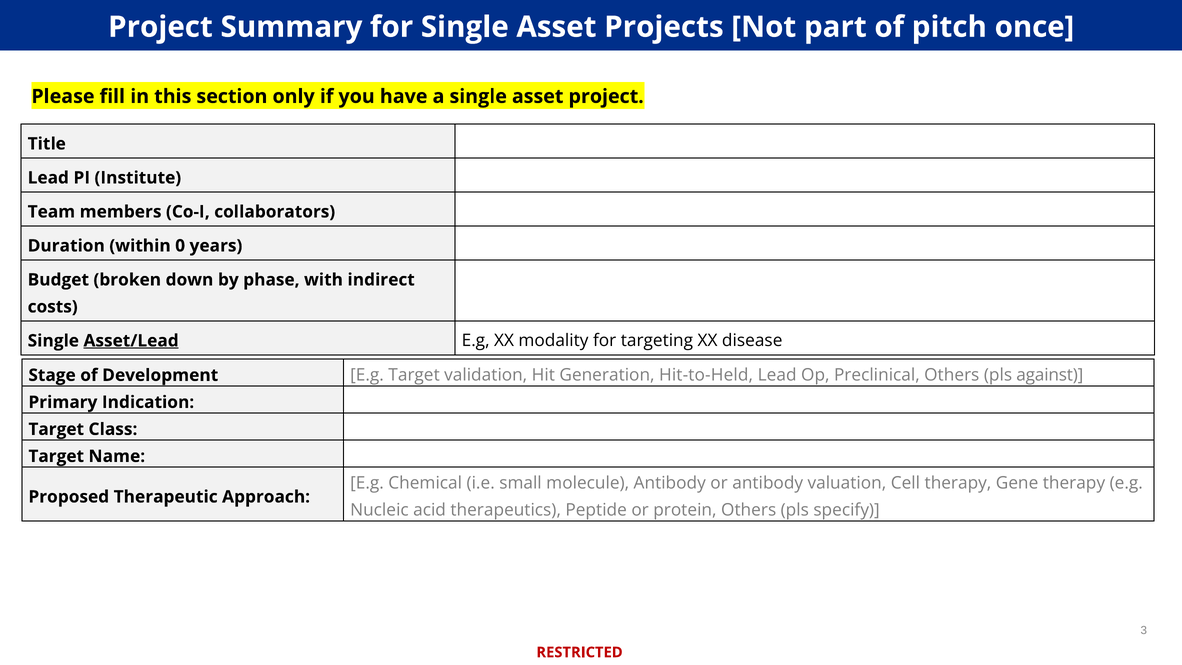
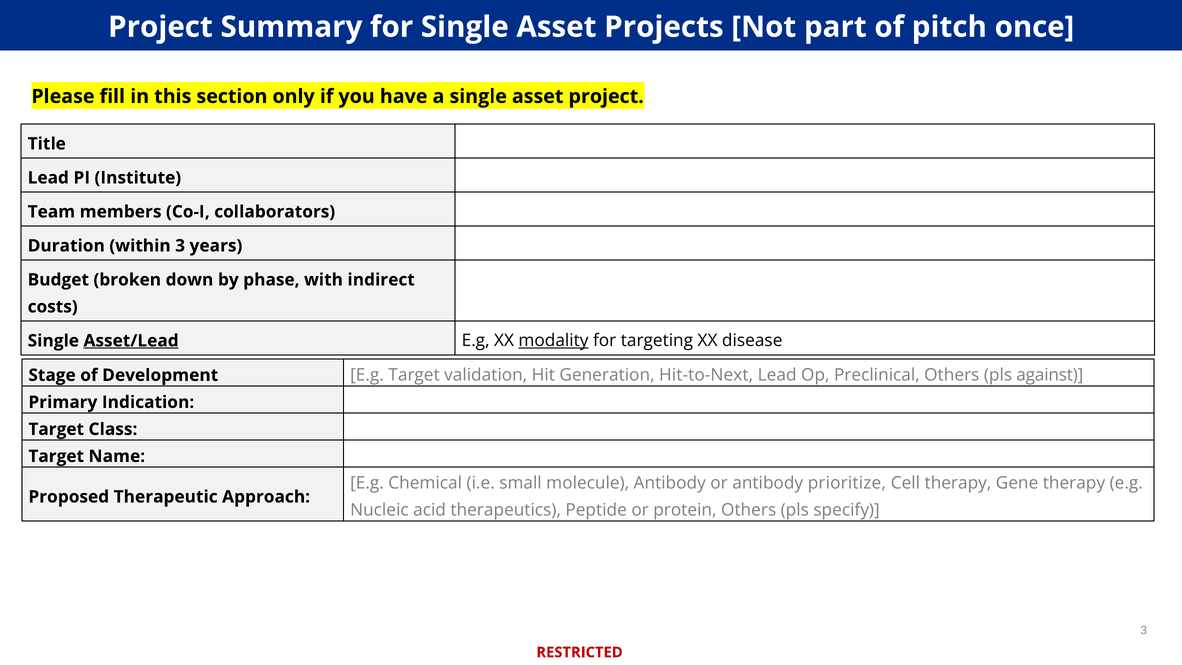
within 0: 0 -> 3
modality underline: none -> present
Hit-to-Held: Hit-to-Held -> Hit-to-Next
valuation: valuation -> prioritize
